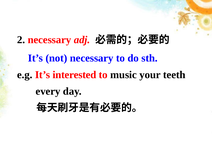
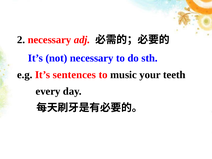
interested: interested -> sentences
